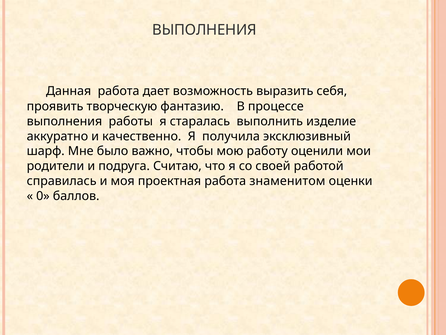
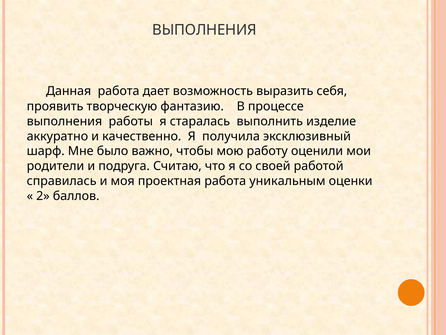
знаменитом: знаменитом -> уникальным
0: 0 -> 2
